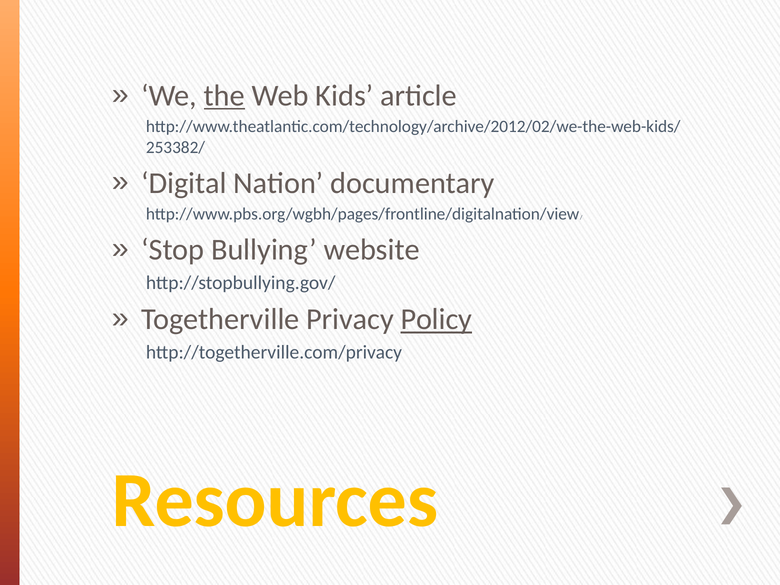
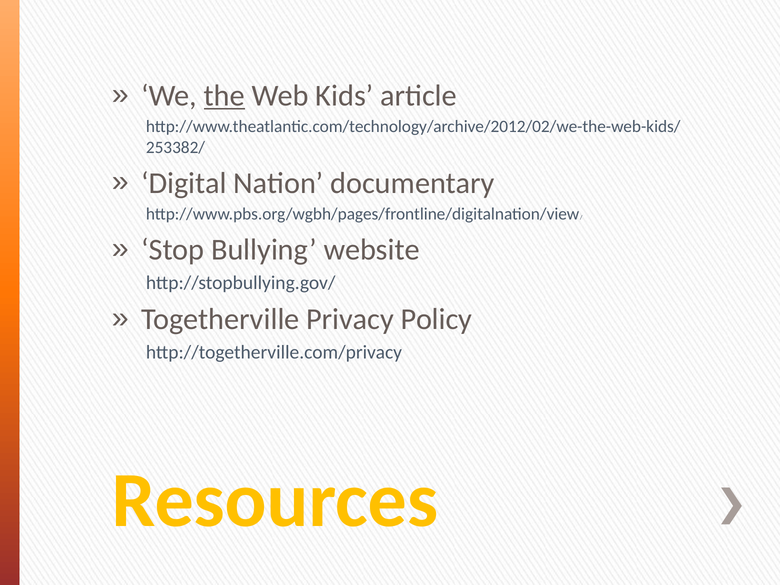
Policy underline: present -> none
